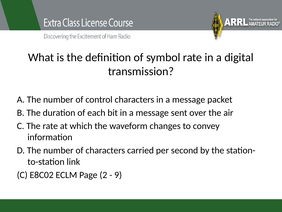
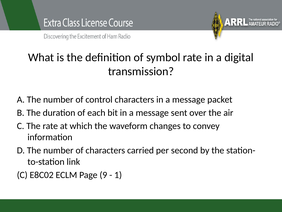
2: 2 -> 9
9: 9 -> 1
